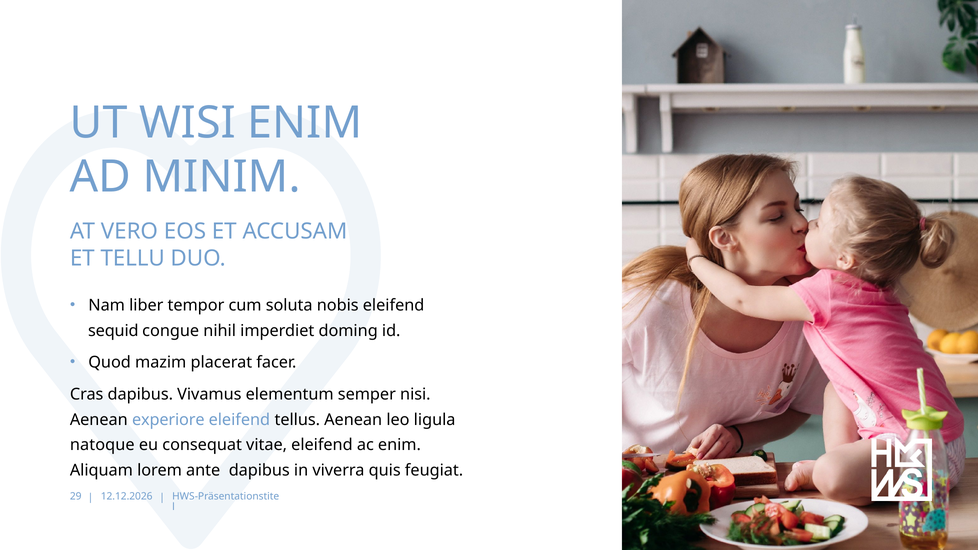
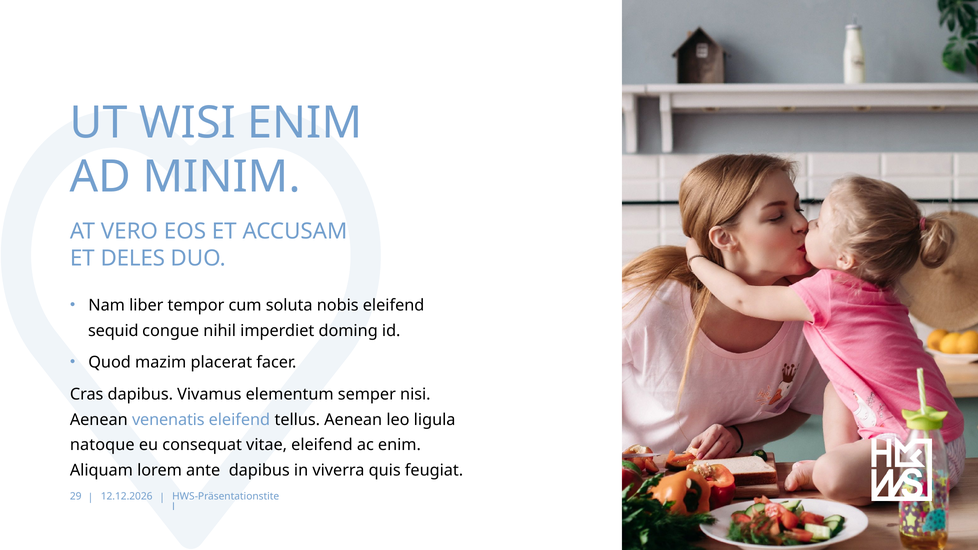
TELLU: TELLU -> DELES
experiore: experiore -> venenatis
